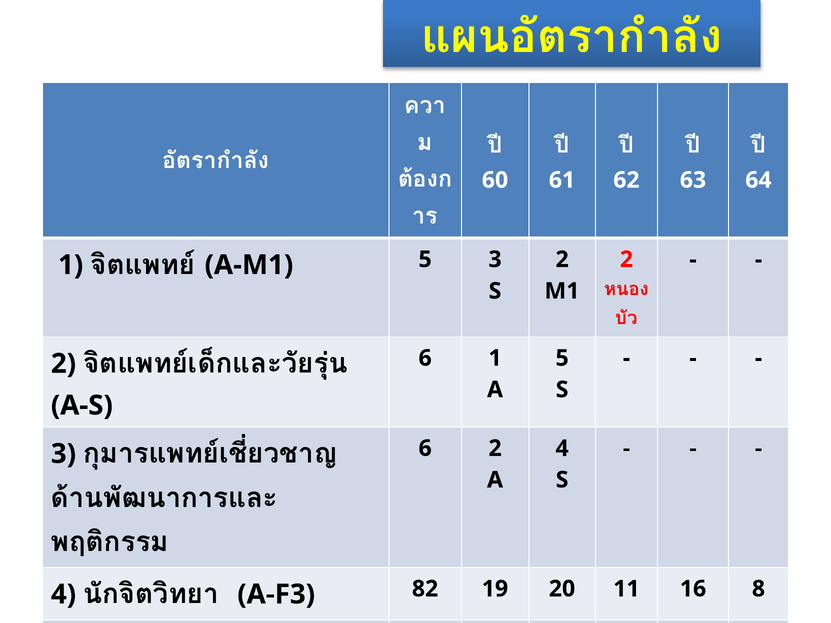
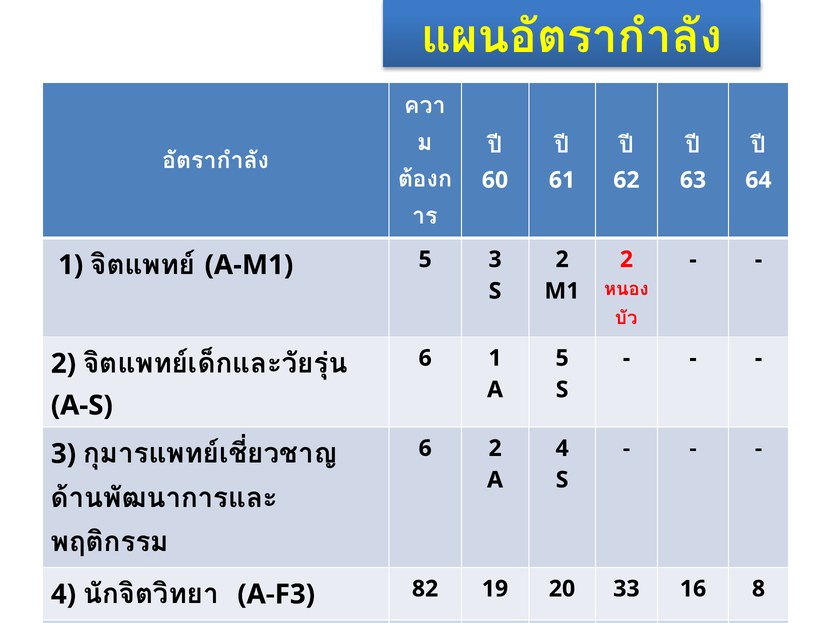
11: 11 -> 33
